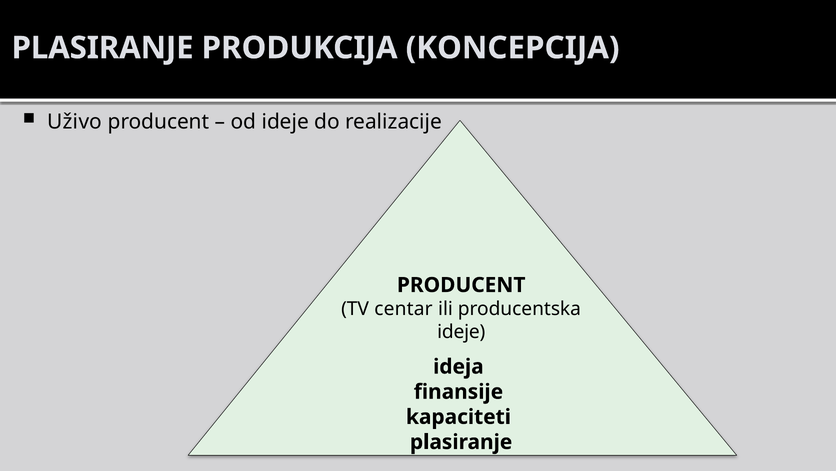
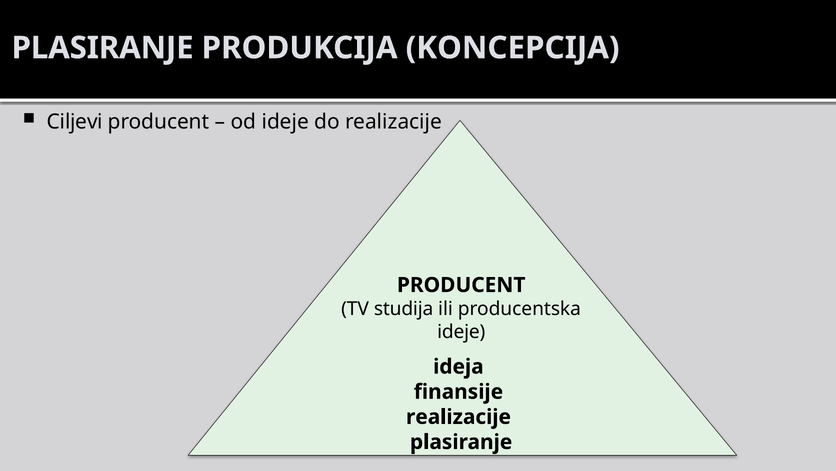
Uživo: Uživo -> Ciljevi
centar: centar -> studija
kapaciteti at (458, 416): kapaciteti -> realizacije
